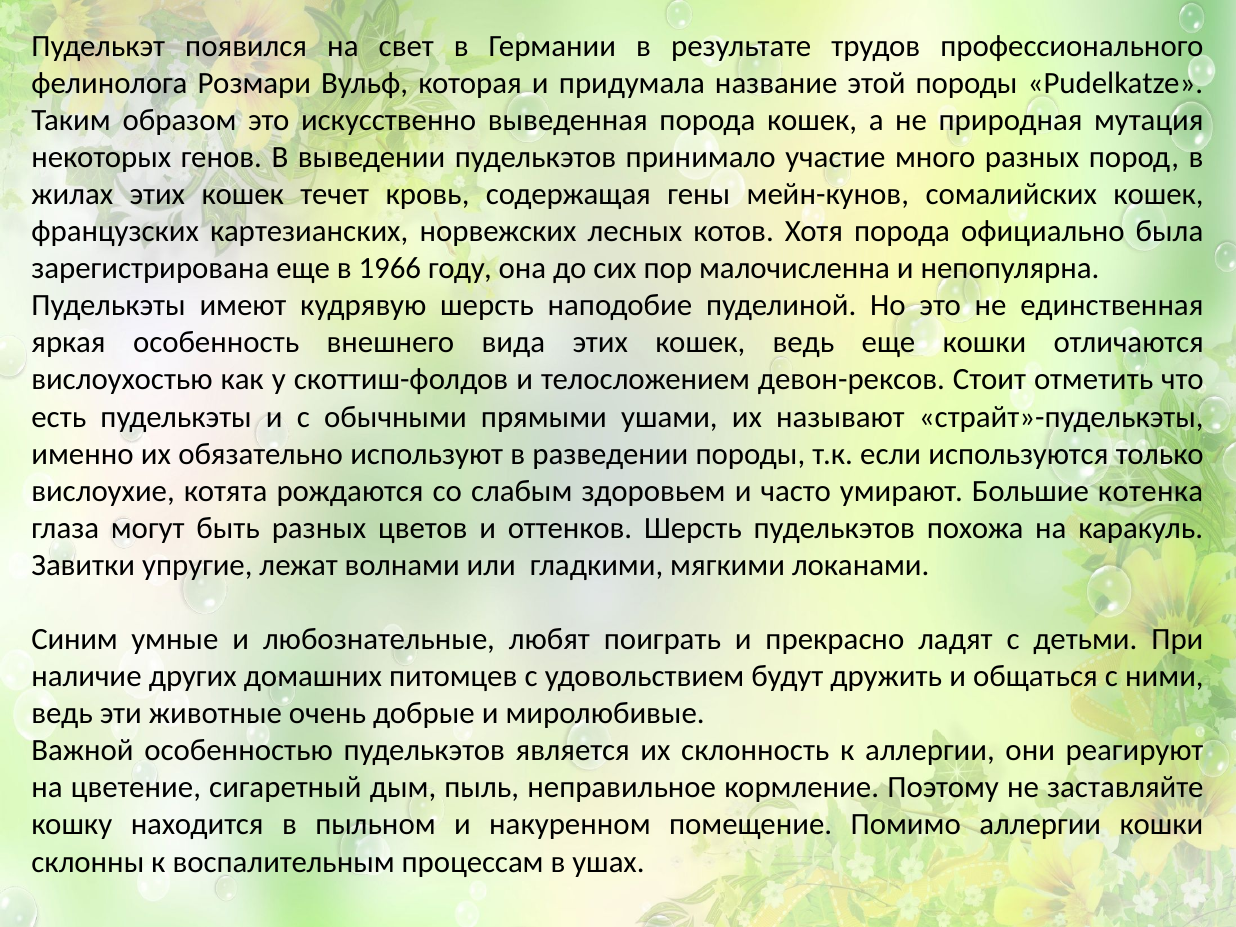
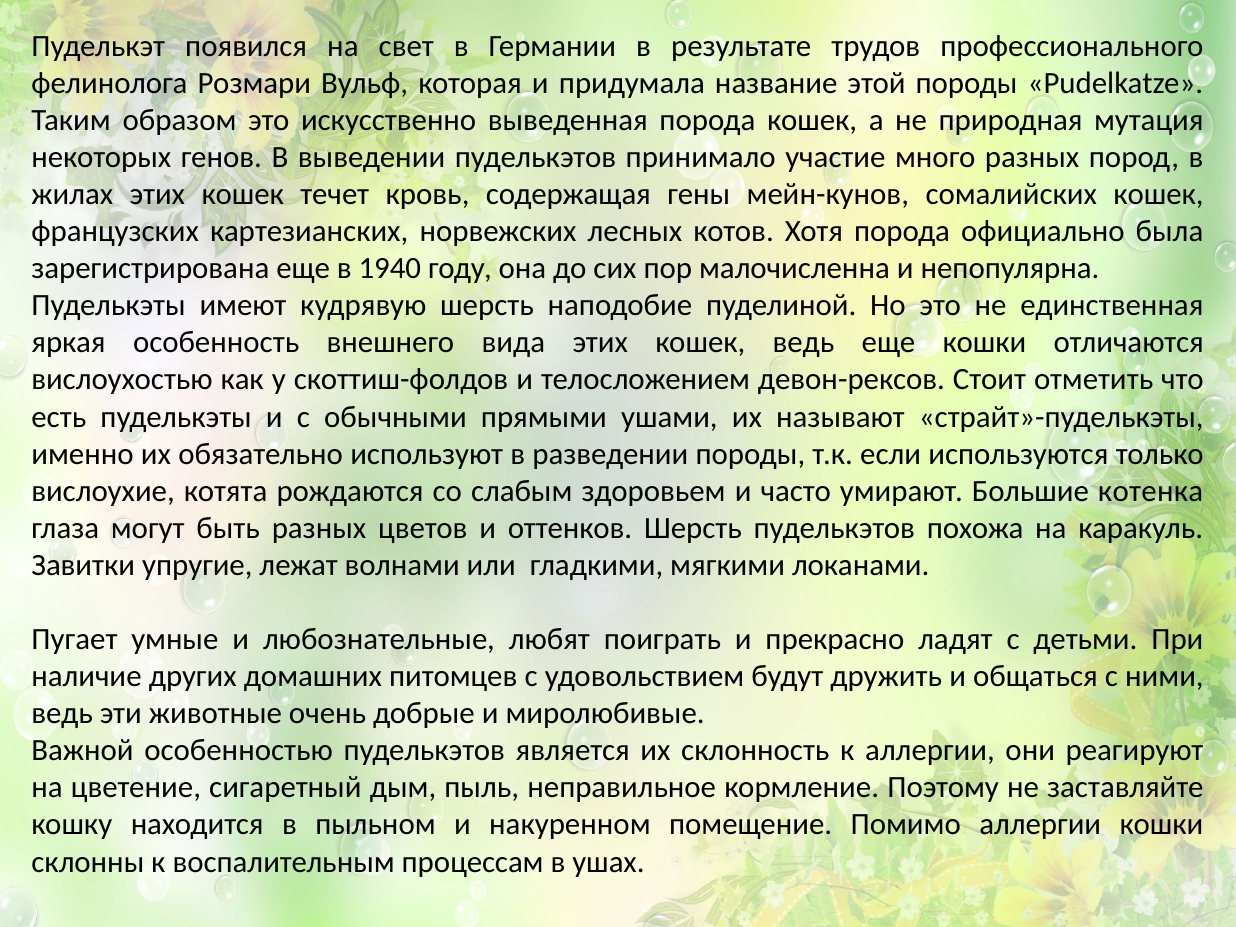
1966: 1966 -> 1940
Синим: Синим -> Пугает
